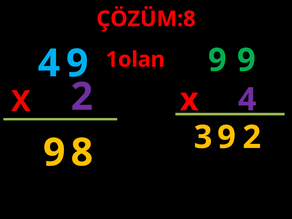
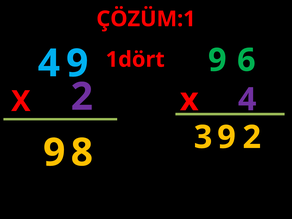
ÇÖZÜM:8: ÇÖZÜM:8 -> ÇÖZÜM:1
9 at (246, 60): 9 -> 6
1olan: 1olan -> 1dört
